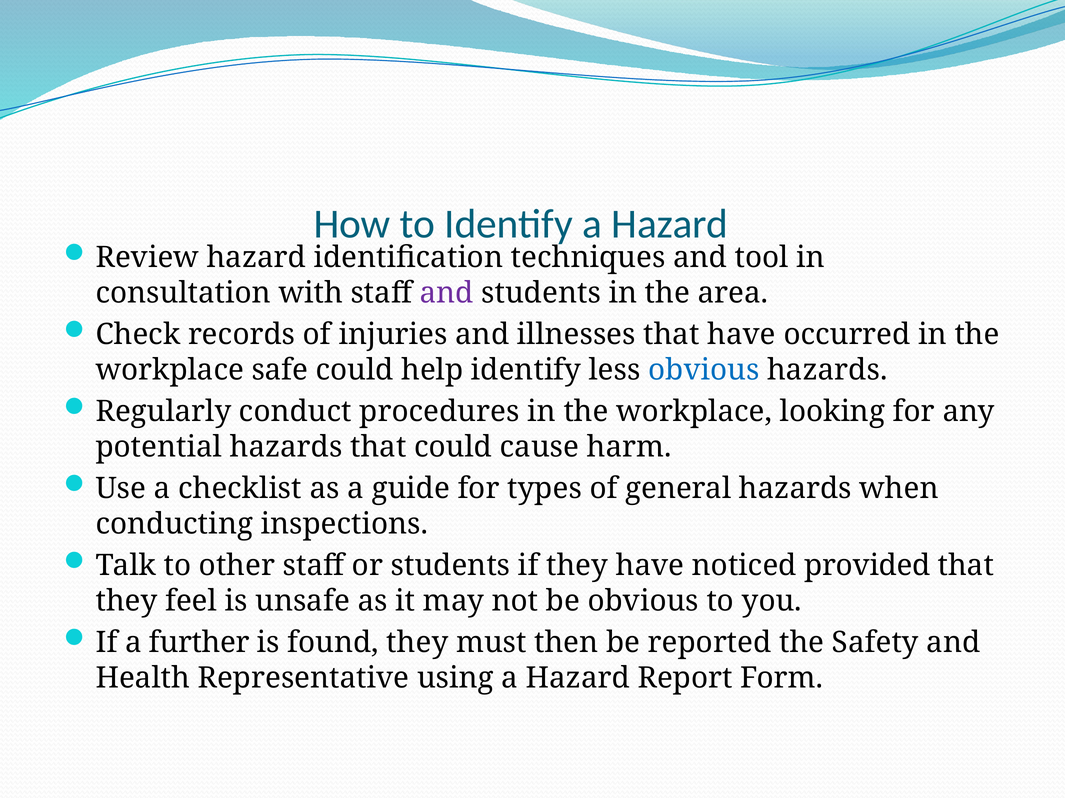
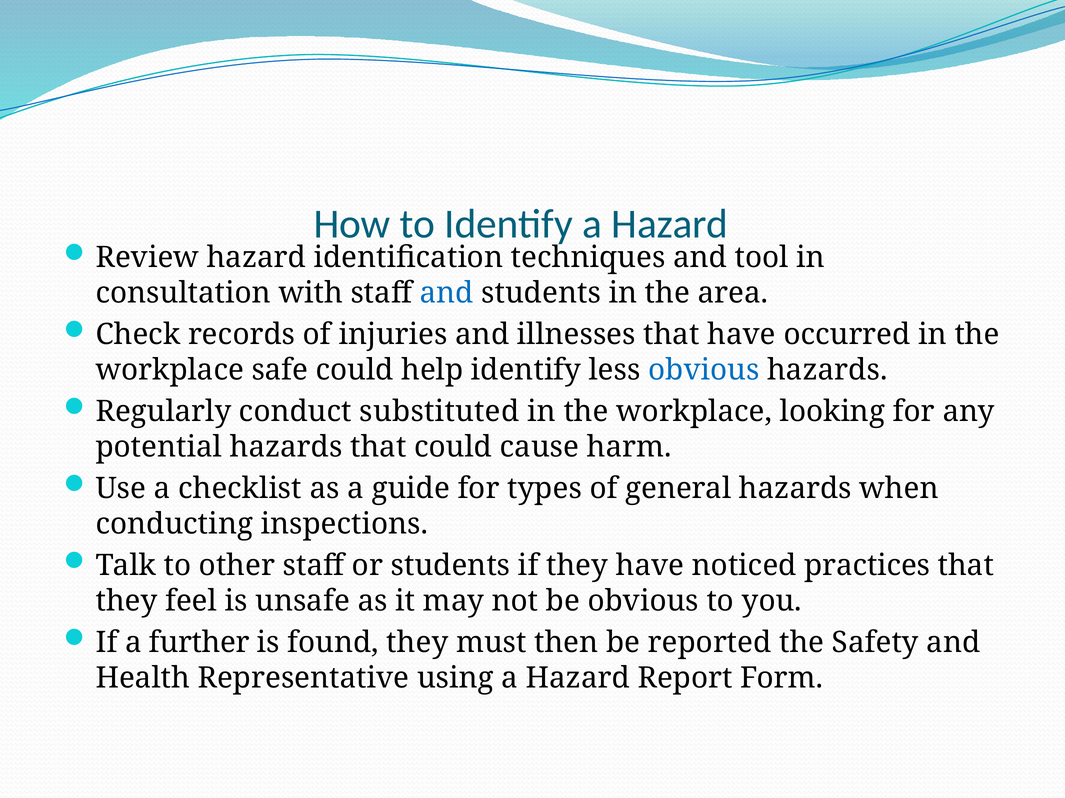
and at (447, 294) colour: purple -> blue
procedures: procedures -> substituted
provided: provided -> practices
